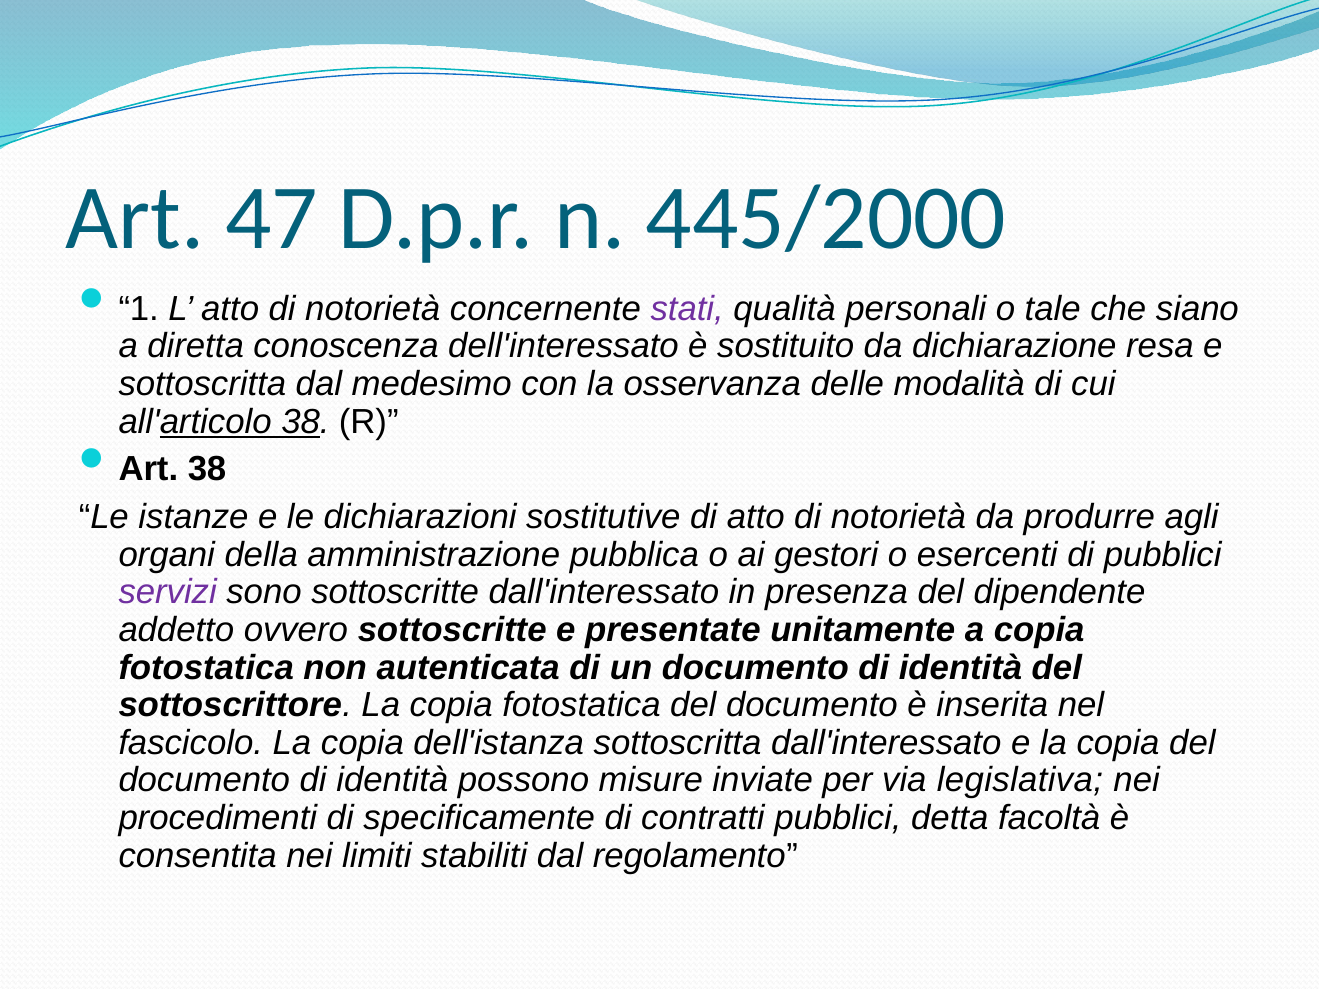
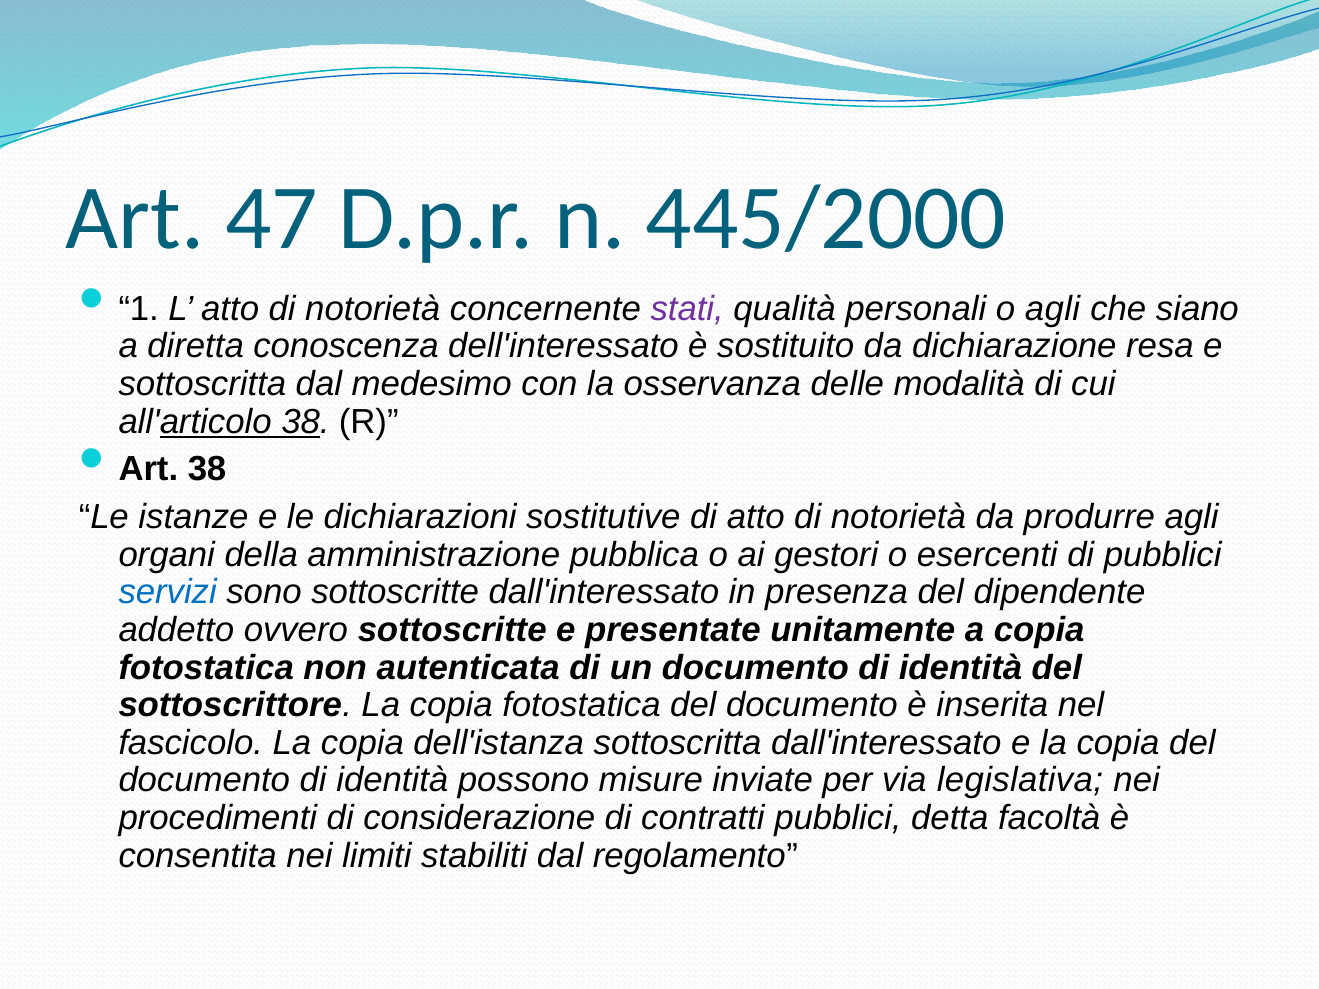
o tale: tale -> agli
servizi colour: purple -> blue
specificamente: specificamente -> considerazione
